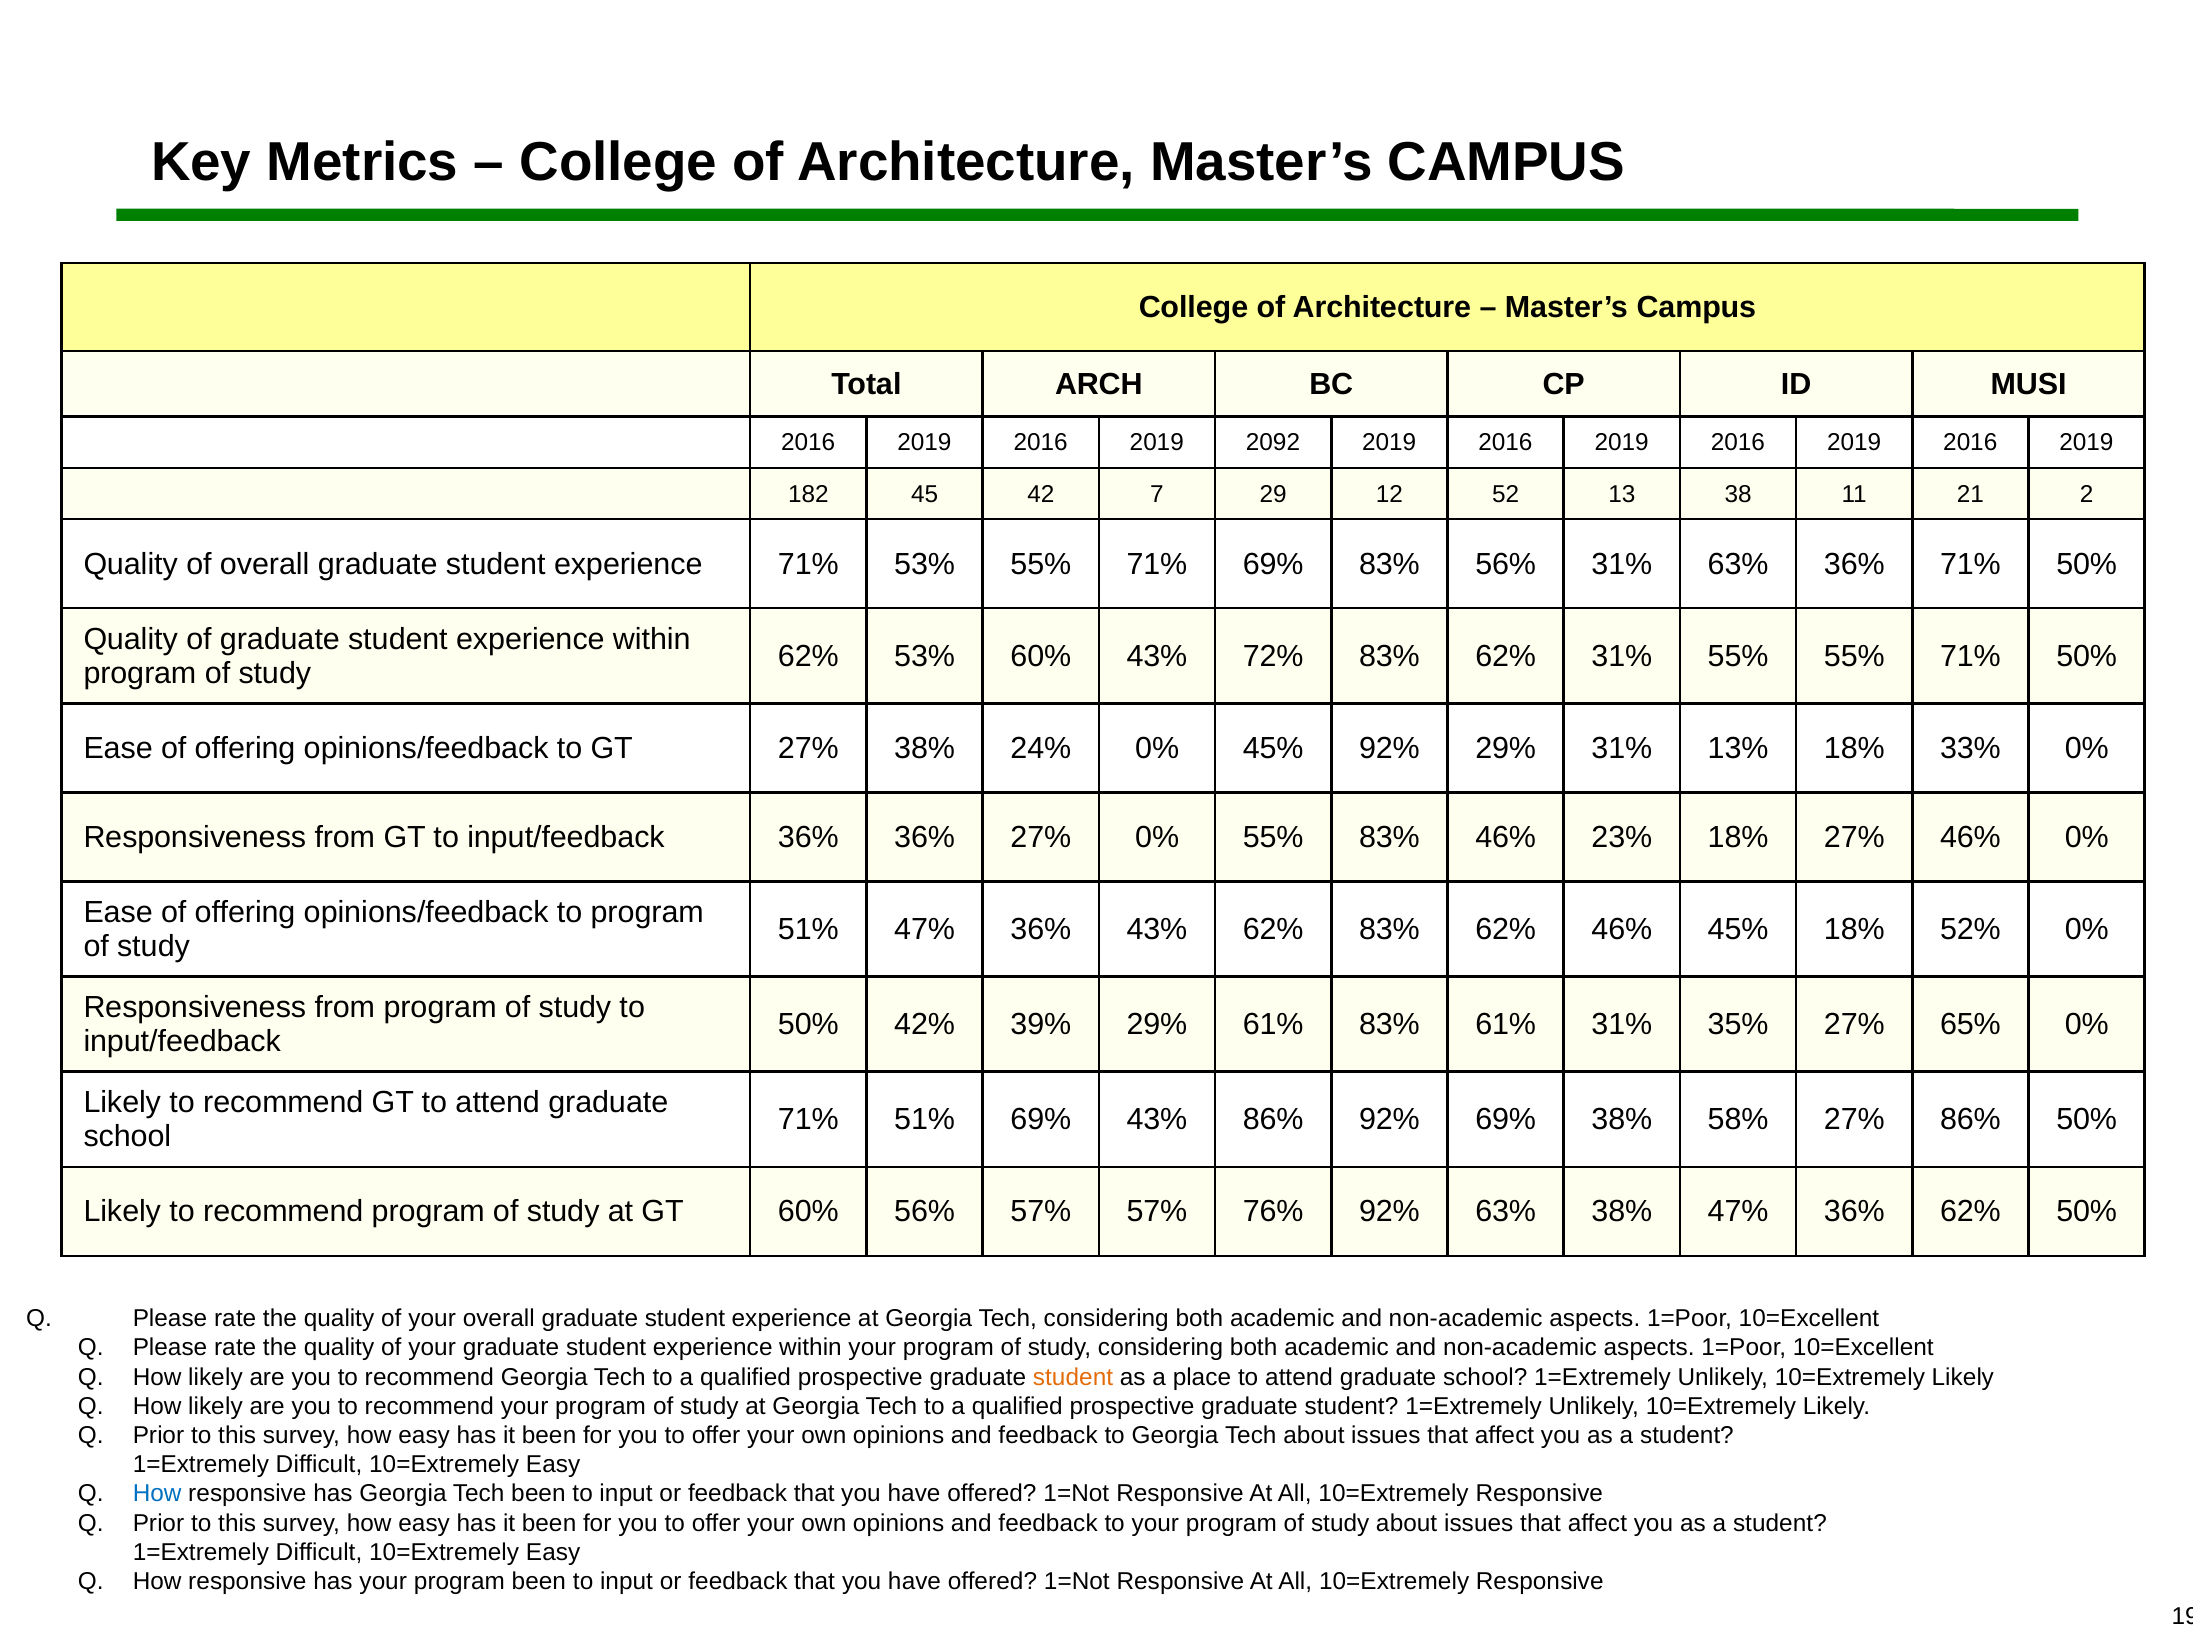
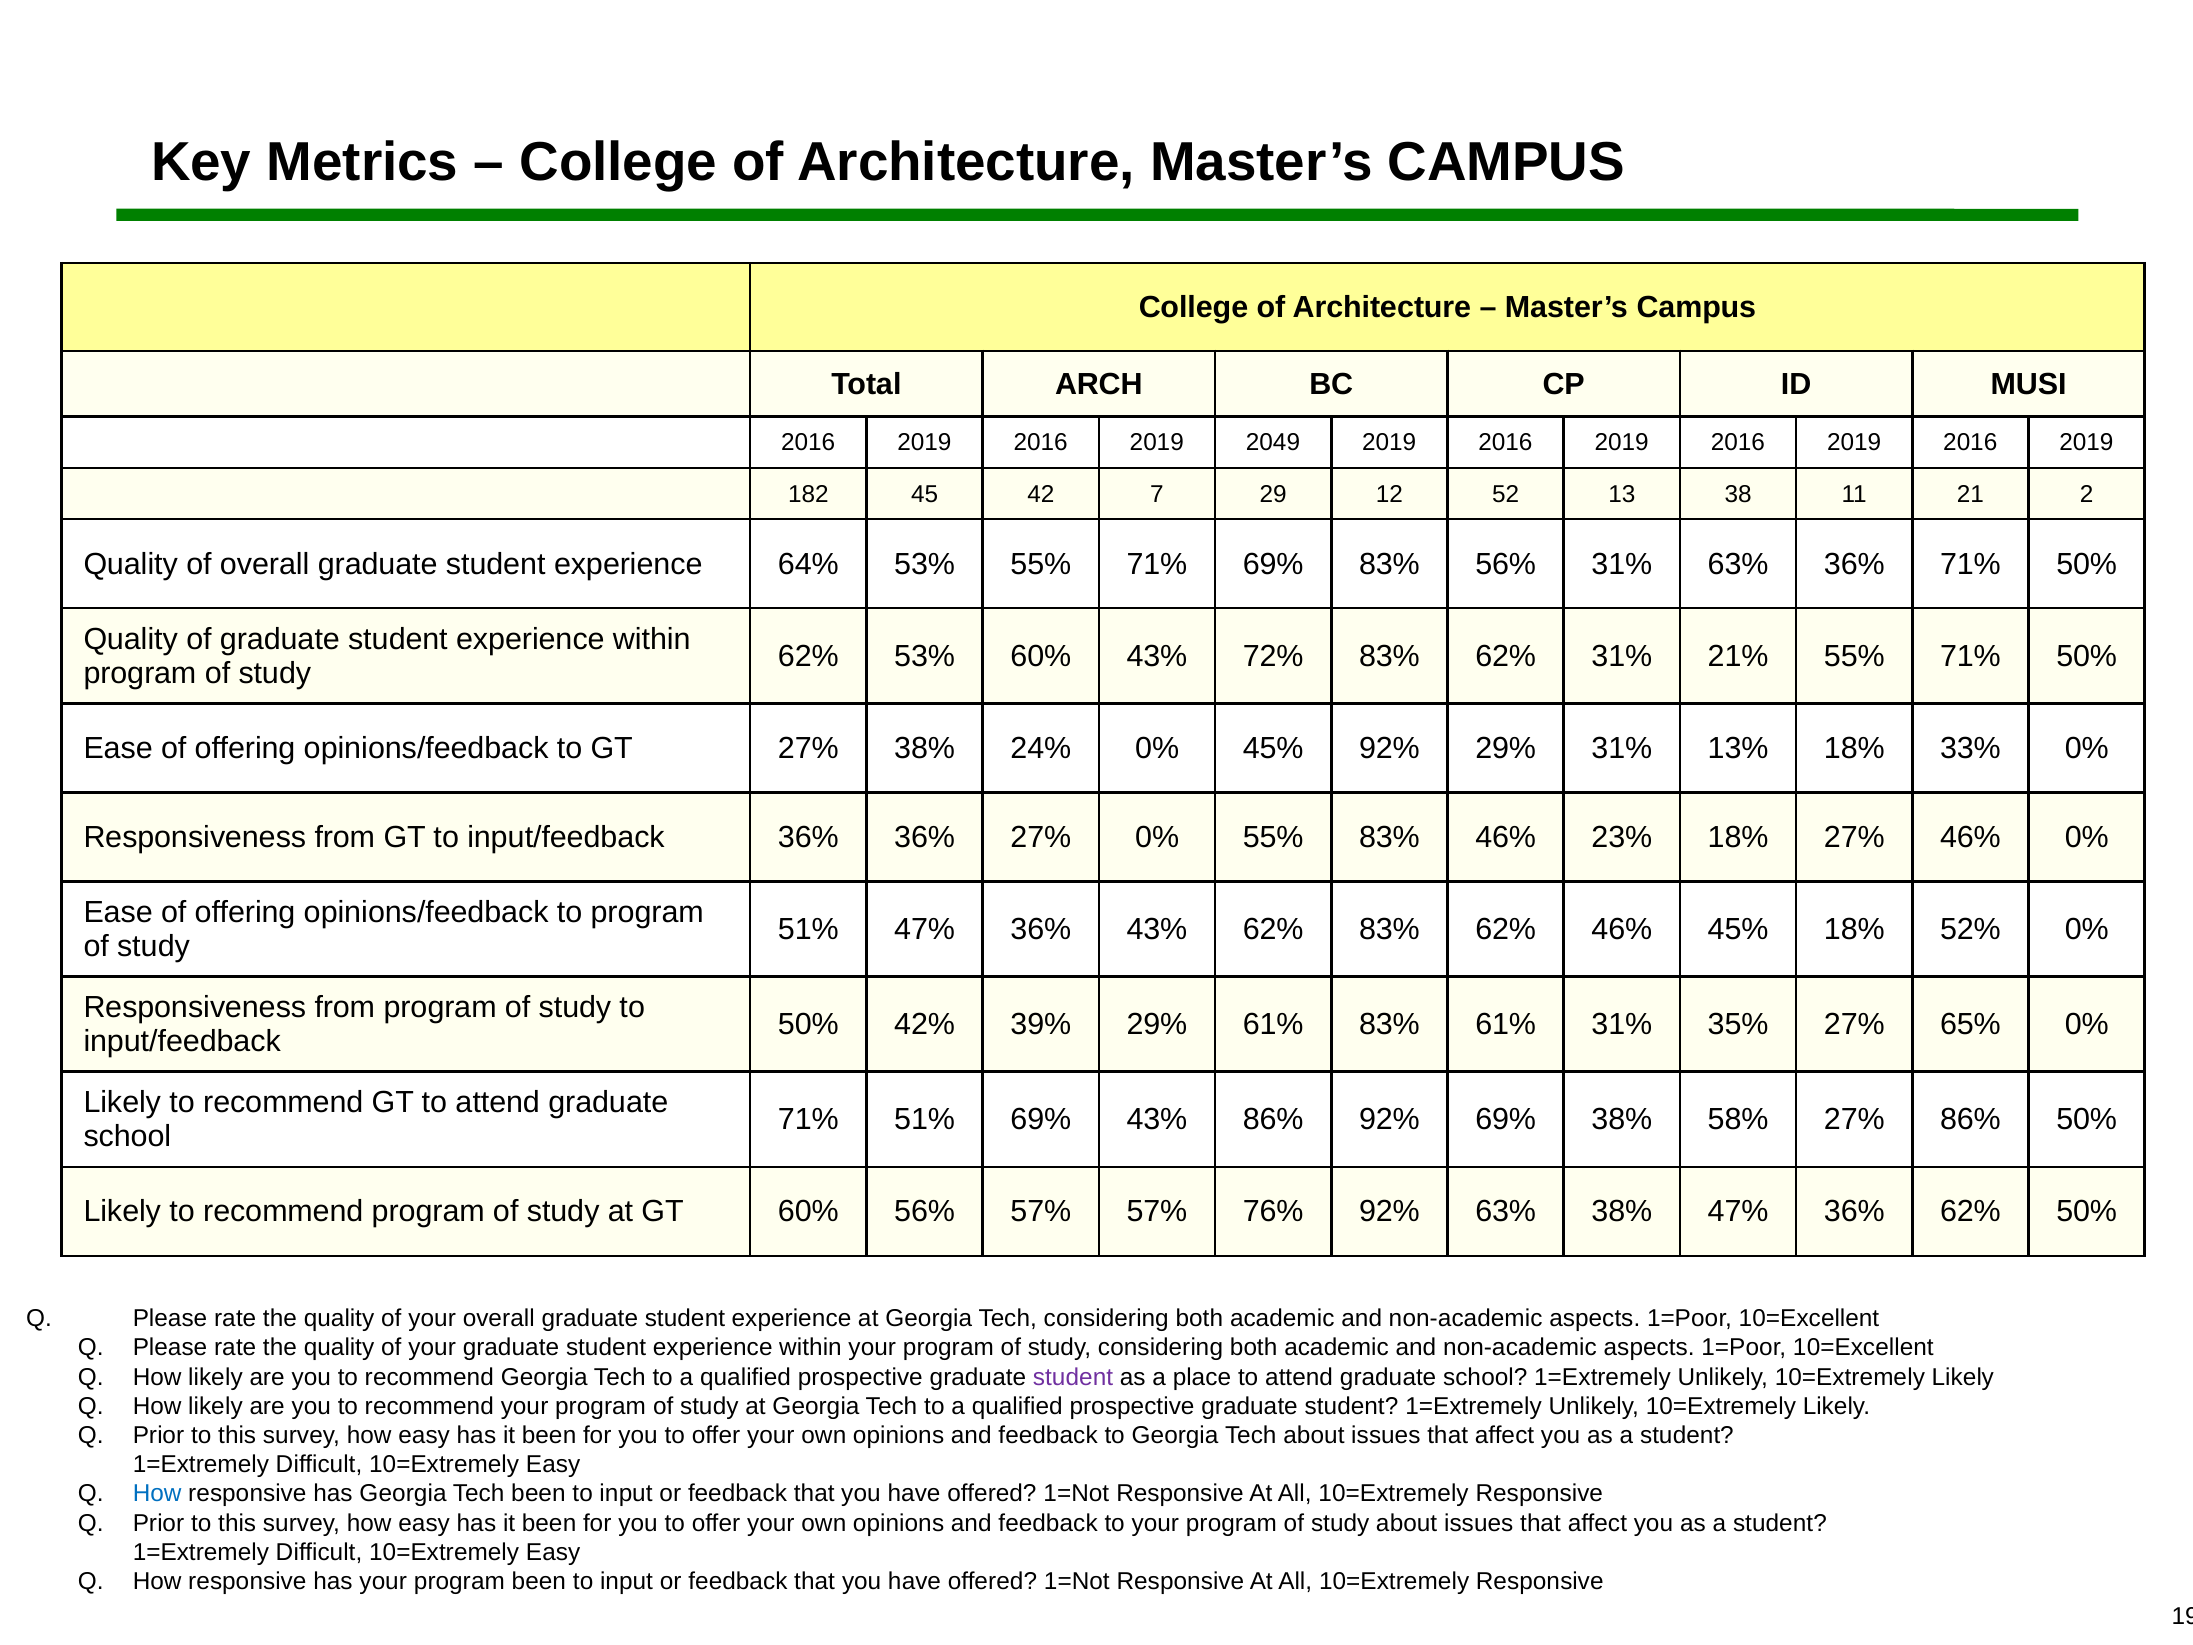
2092: 2092 -> 2049
experience 71%: 71% -> 64%
31% 55%: 55% -> 21%
student at (1073, 1377) colour: orange -> purple
